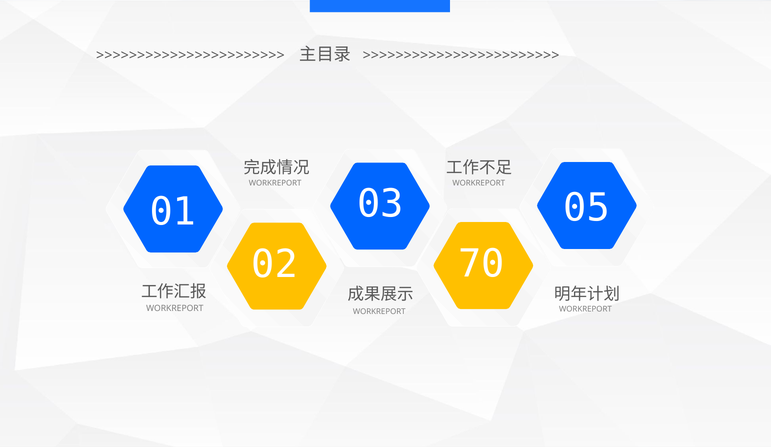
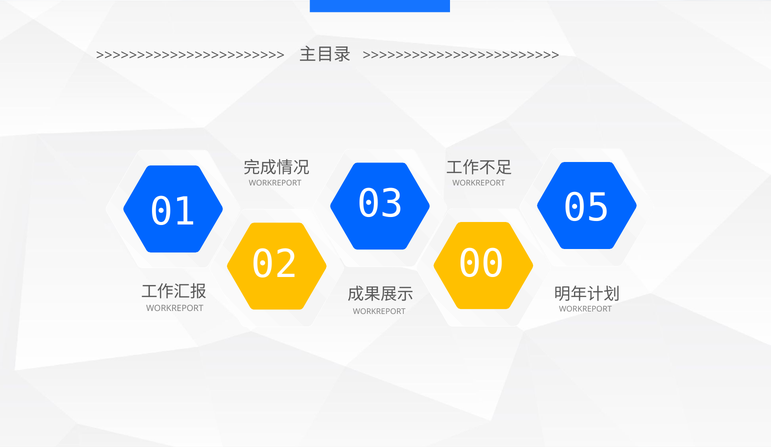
70: 70 -> 00
